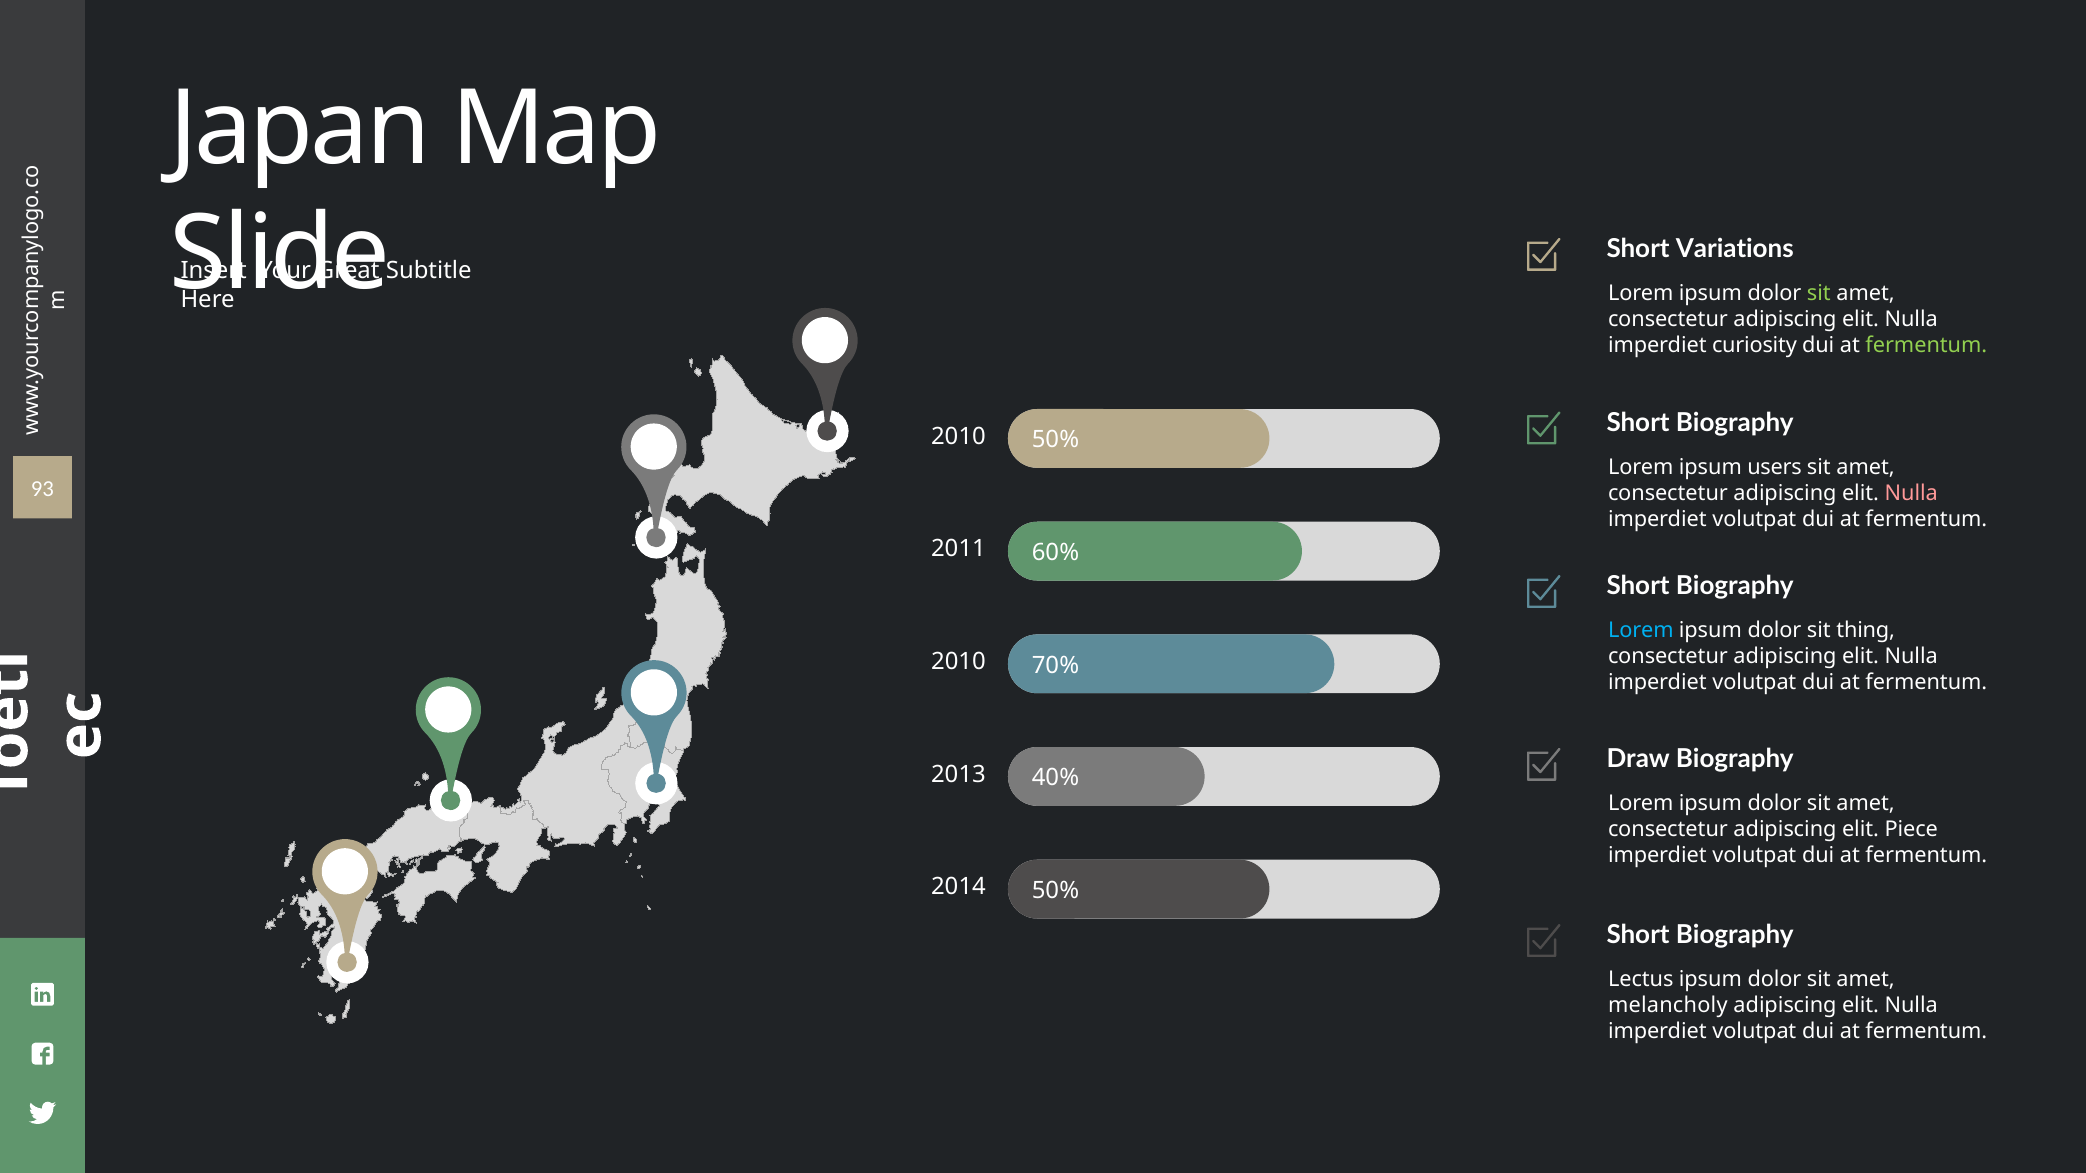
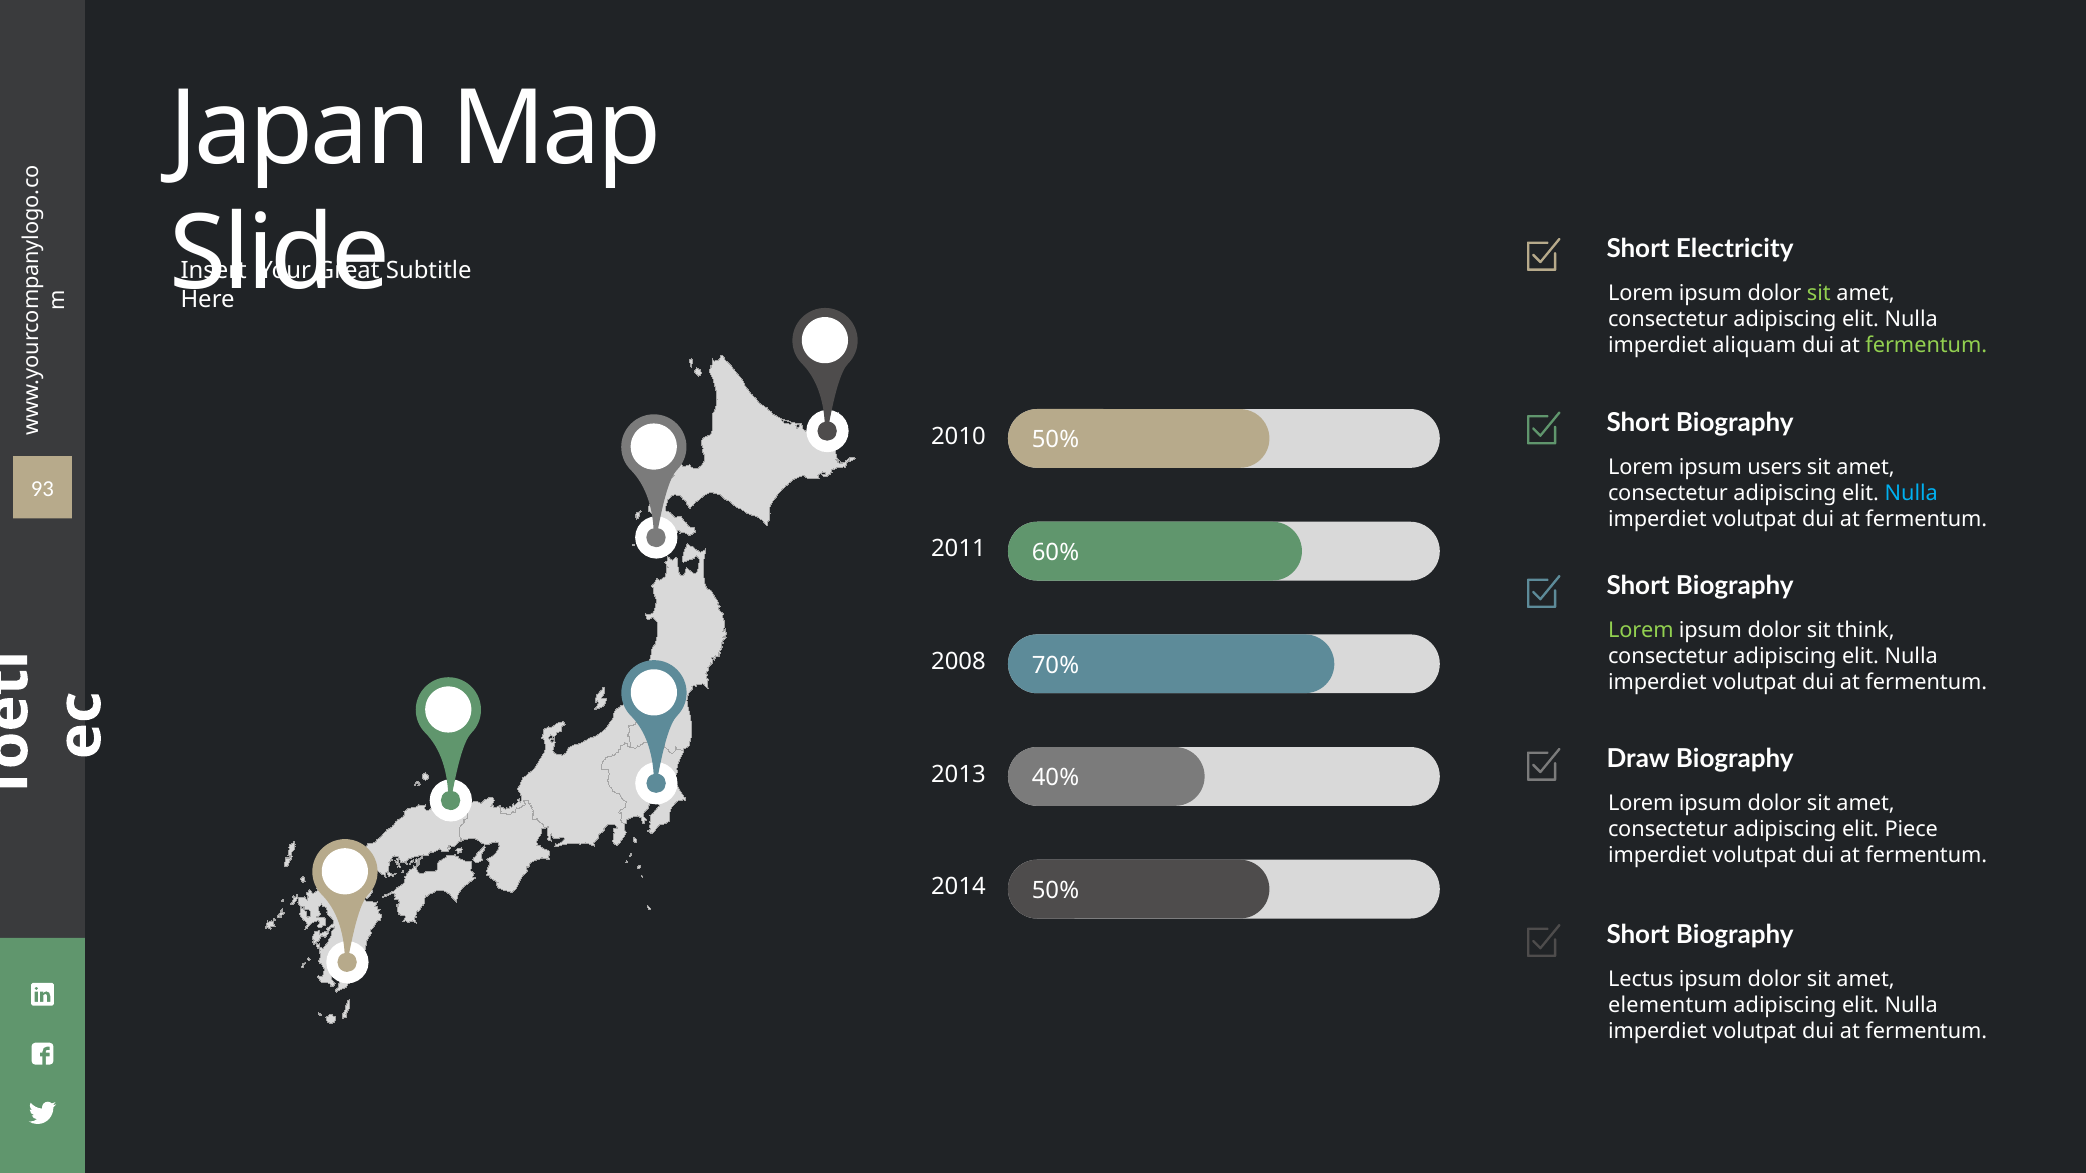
Variations: Variations -> Electricity
curiosity: curiosity -> aliquam
Nulla at (1911, 493) colour: pink -> light blue
Lorem at (1641, 631) colour: light blue -> light green
thing: thing -> think
2010 at (958, 662): 2010 -> 2008
melancholy: melancholy -> elementum
